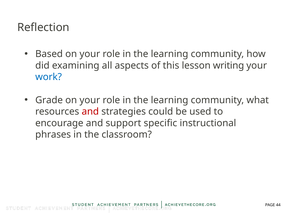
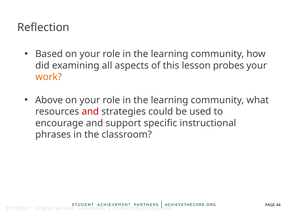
writing: writing -> probes
work colour: blue -> orange
Grade: Grade -> Above
